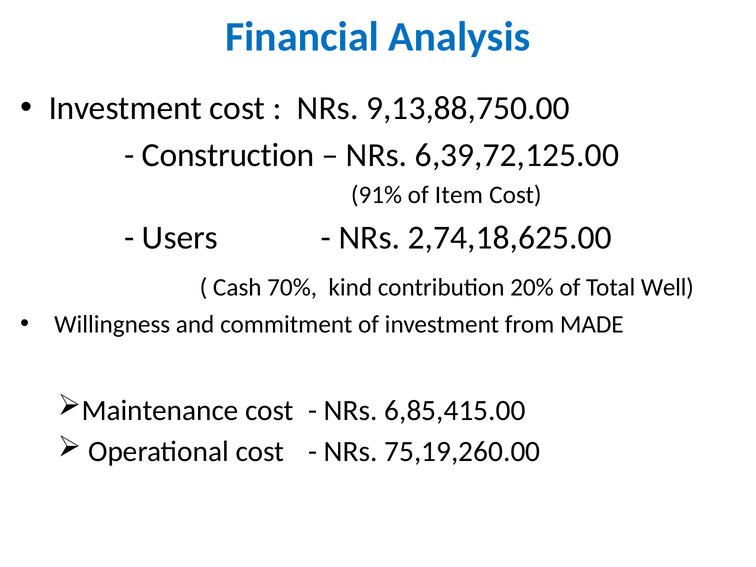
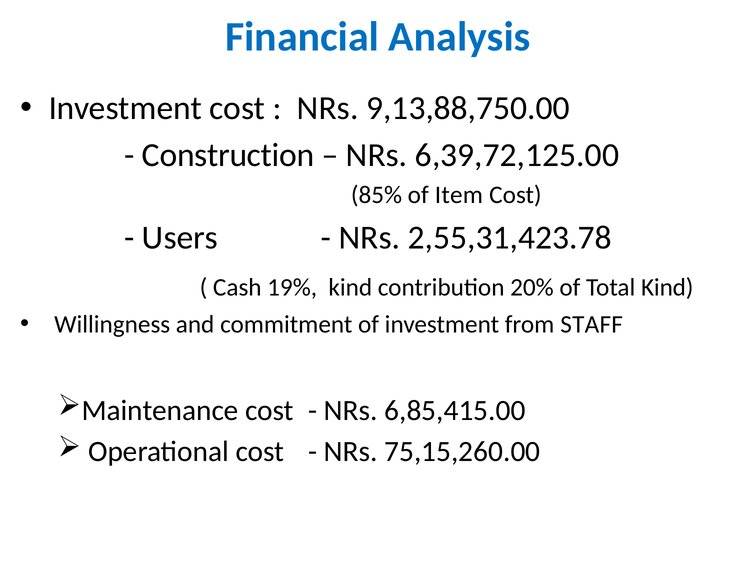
91%: 91% -> 85%
2,74,18,625.00: 2,74,18,625.00 -> 2,55,31,423.78
70%: 70% -> 19%
Total Well: Well -> Kind
MADE: MADE -> STAFF
75,19,260.00: 75,19,260.00 -> 75,15,260.00
